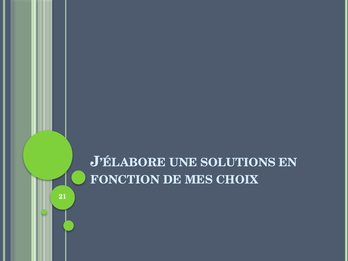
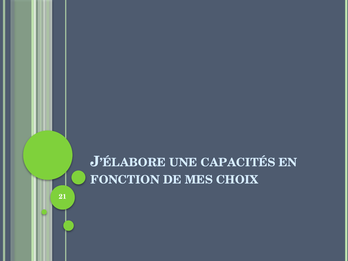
SOLUTIONS: SOLUTIONS -> CAPACITÉS
